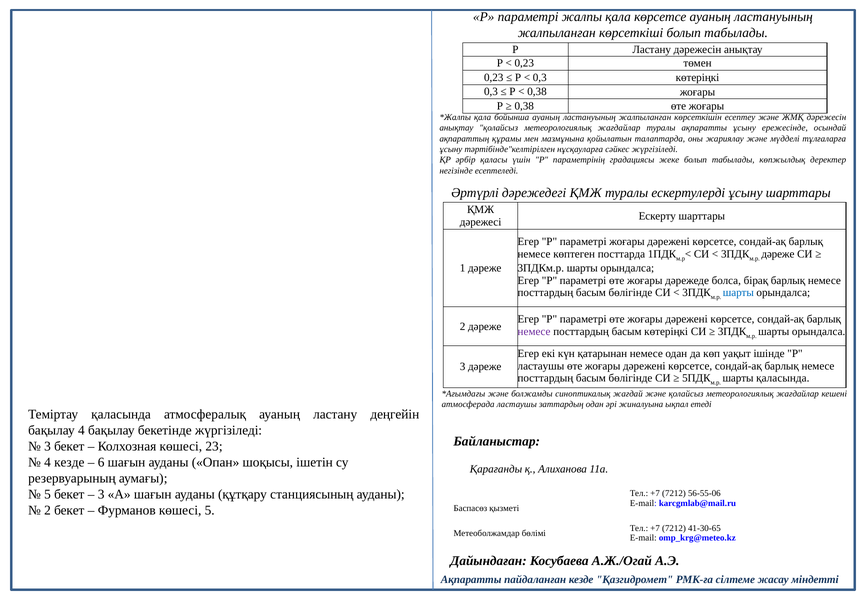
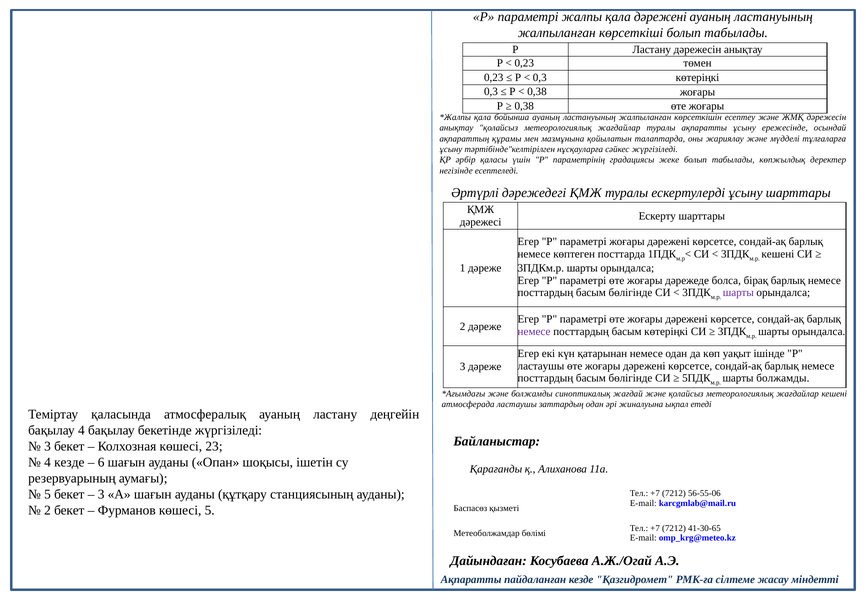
қала көрсетсе: көрсетсе -> дәрежені
дәреже at (778, 254): дәреже -> кешені
шарты at (738, 292) colour: blue -> purple
шарты қаласында: қаласында -> болжамды
